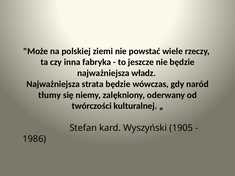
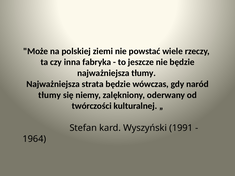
najważniejsza władz: władz -> tłumy
1905: 1905 -> 1991
1986: 1986 -> 1964
